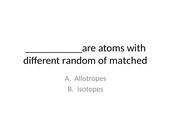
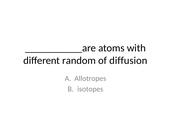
matched: matched -> diffusion
